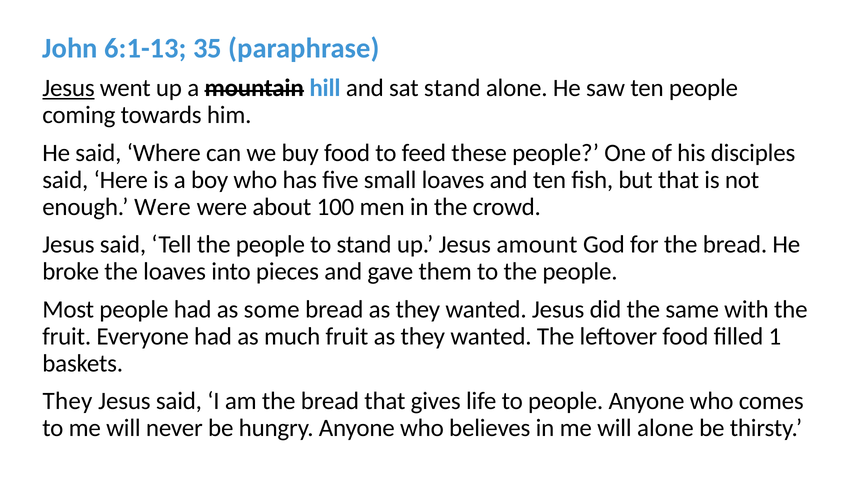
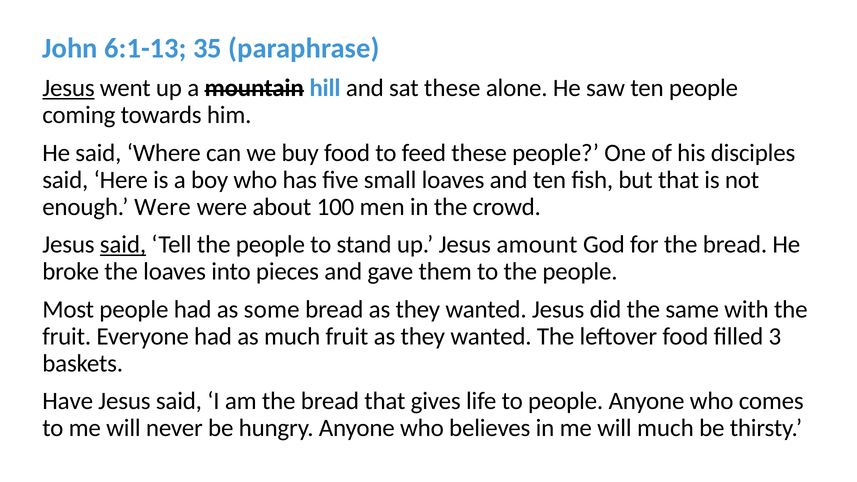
sat stand: stand -> these
said at (123, 245) underline: none -> present
1: 1 -> 3
They at (67, 401): They -> Have
will alone: alone -> much
